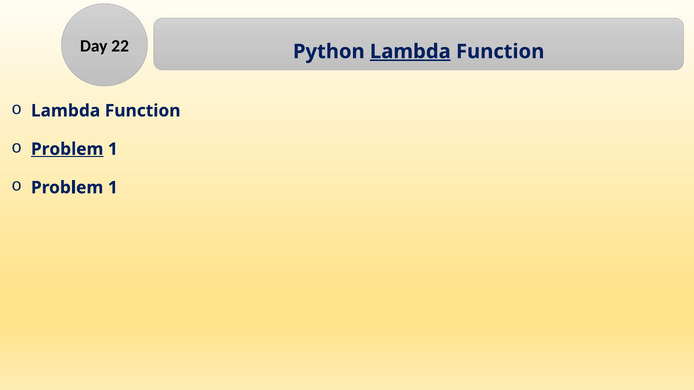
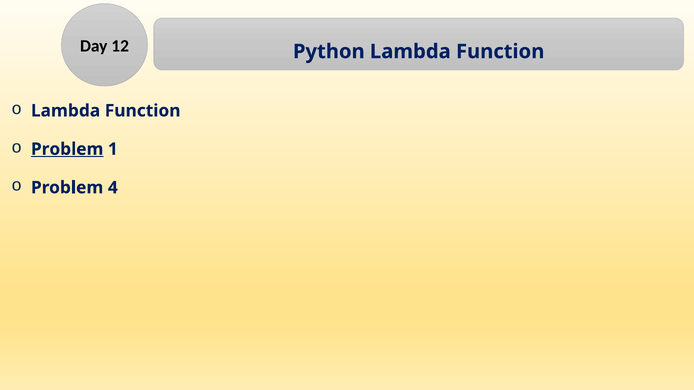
22: 22 -> 12
Lambda at (410, 52) underline: present -> none
1 at (113, 188): 1 -> 4
